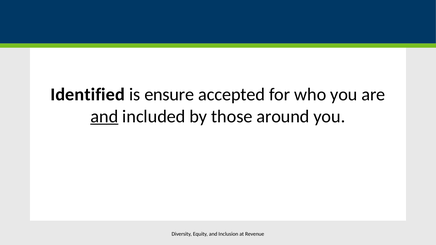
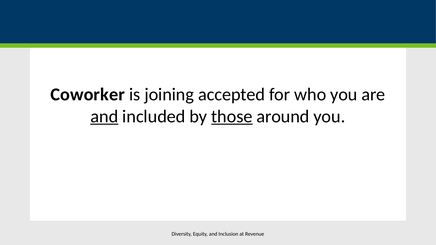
Identified: Identified -> Coworker
ensure: ensure -> joining
those underline: none -> present
